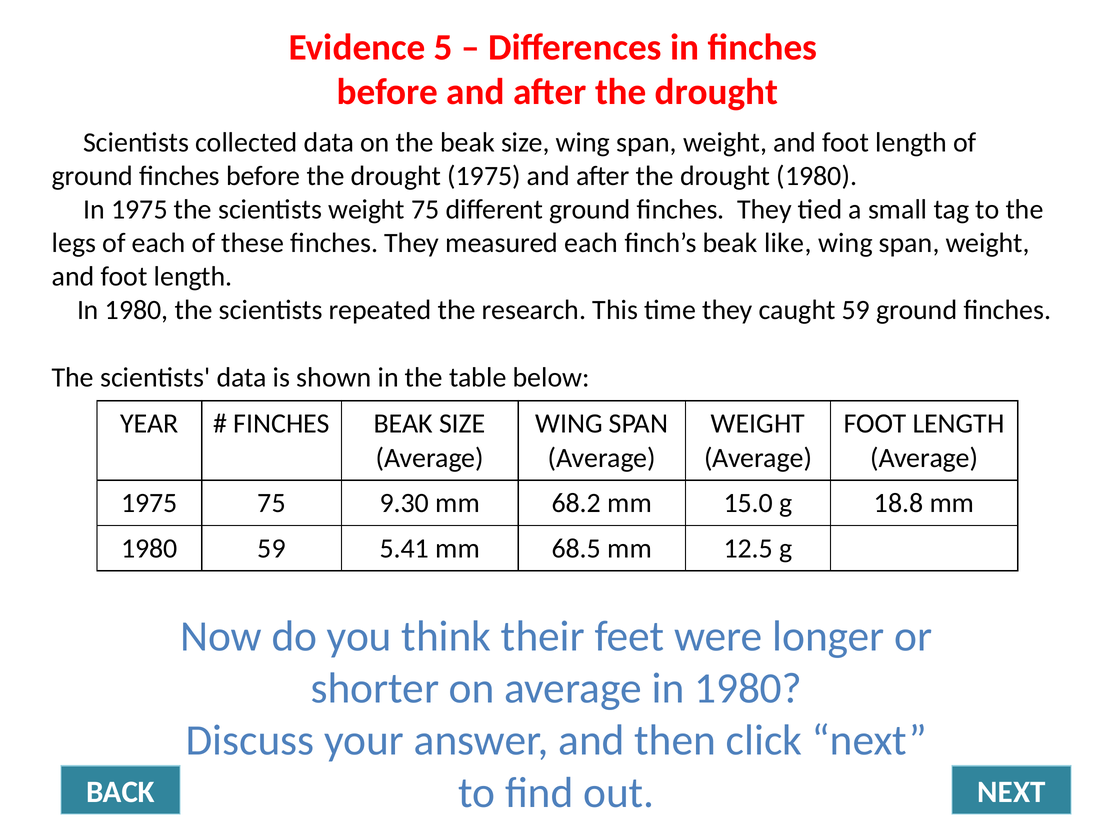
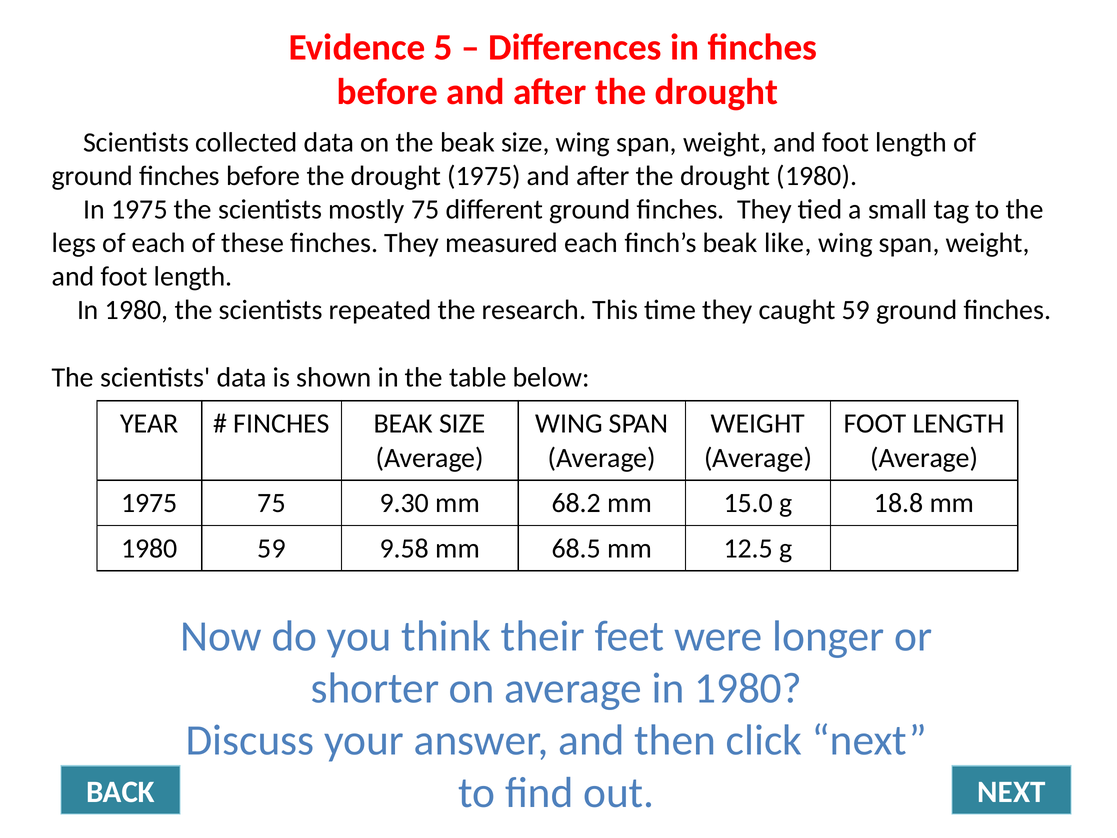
scientists weight: weight -> mostly
5.41: 5.41 -> 9.58
